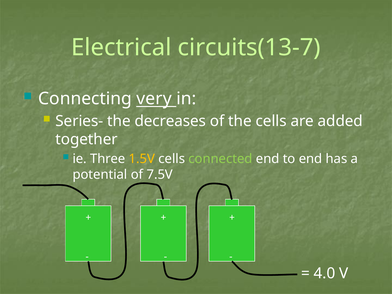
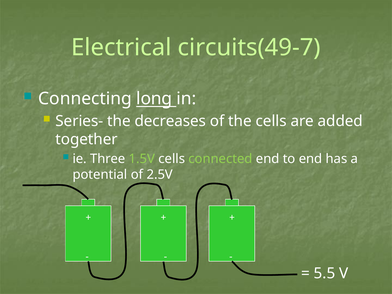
circuits(13-7: circuits(13-7 -> circuits(49-7
very: very -> long
1.5V colour: yellow -> light green
7.5V: 7.5V -> 2.5V
4.0: 4.0 -> 5.5
